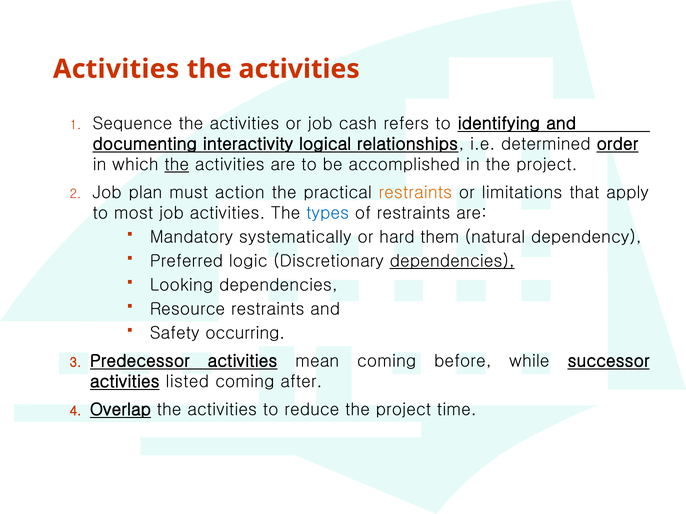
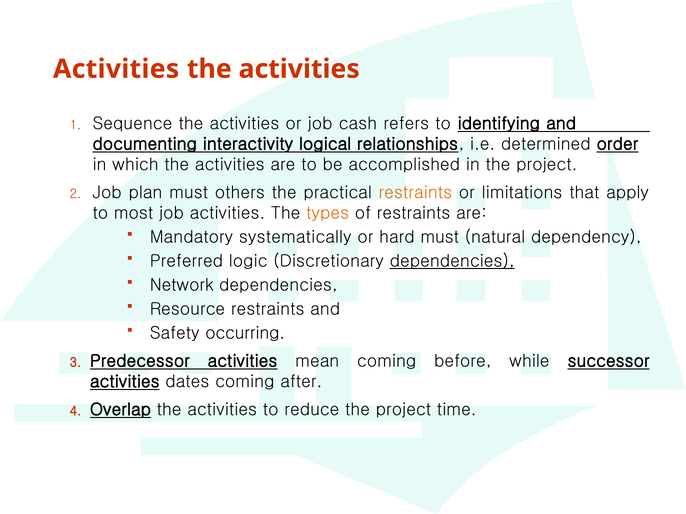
the at (177, 165) underline: present -> none
action: action -> others
types colour: blue -> orange
hard them: them -> must
Looking: Looking -> Network
listed: listed -> dates
